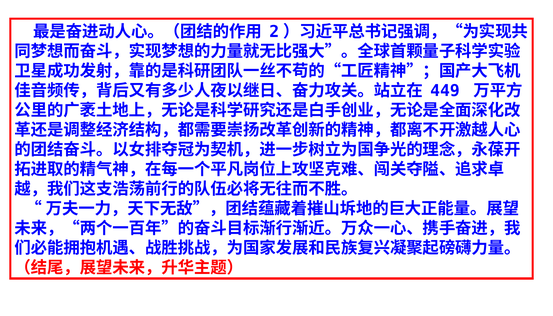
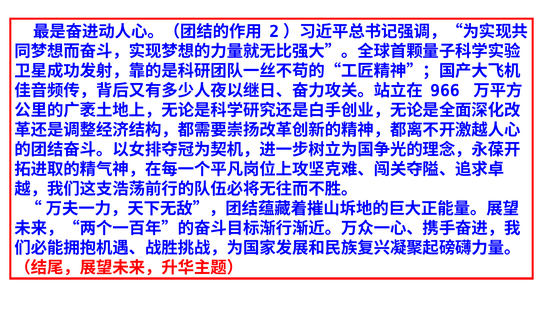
449: 449 -> 966
